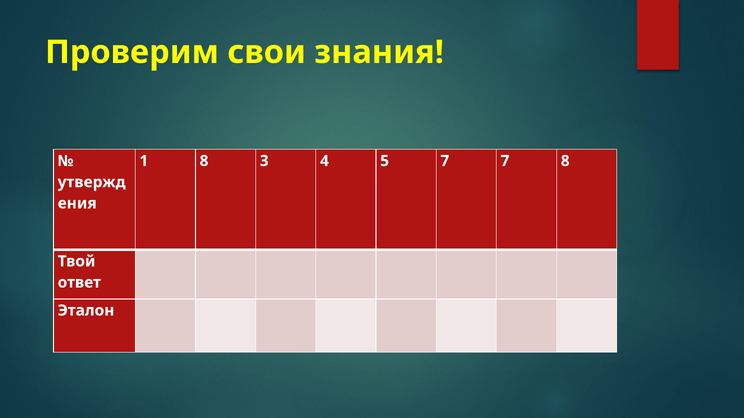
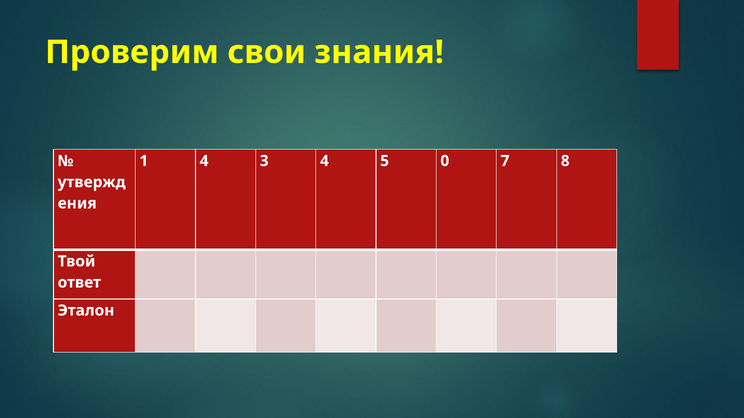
1 8: 8 -> 4
5 7: 7 -> 0
